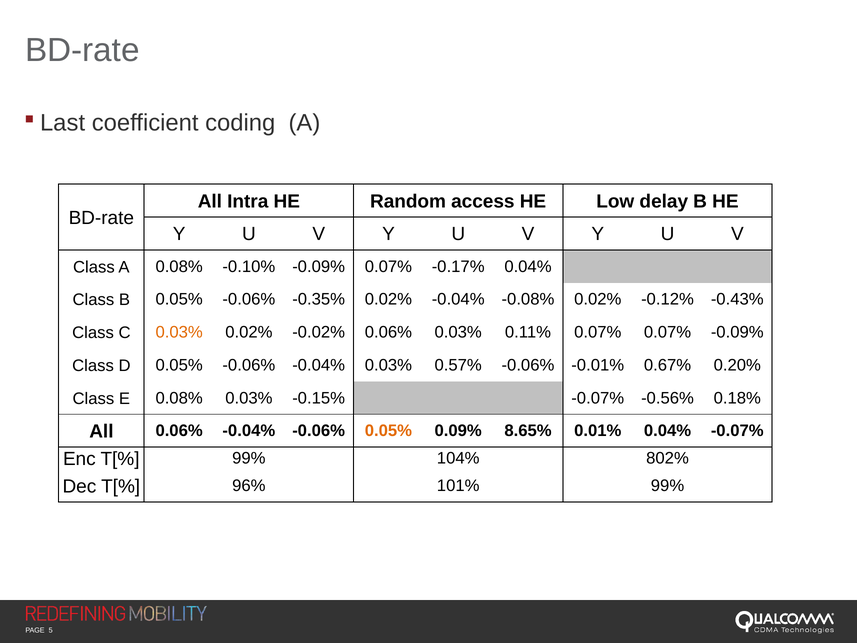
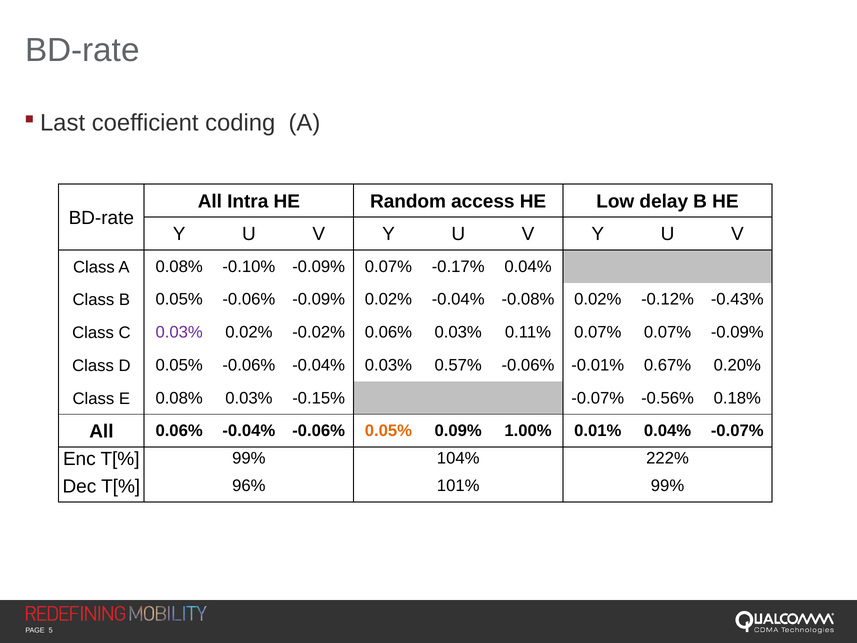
-0.06% -0.35%: -0.35% -> -0.09%
0.03% at (179, 332) colour: orange -> purple
8.65%: 8.65% -> 1.00%
802%: 802% -> 222%
